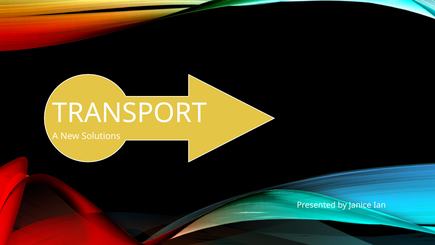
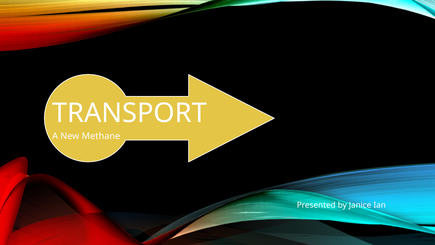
Solutions: Solutions -> Methane
